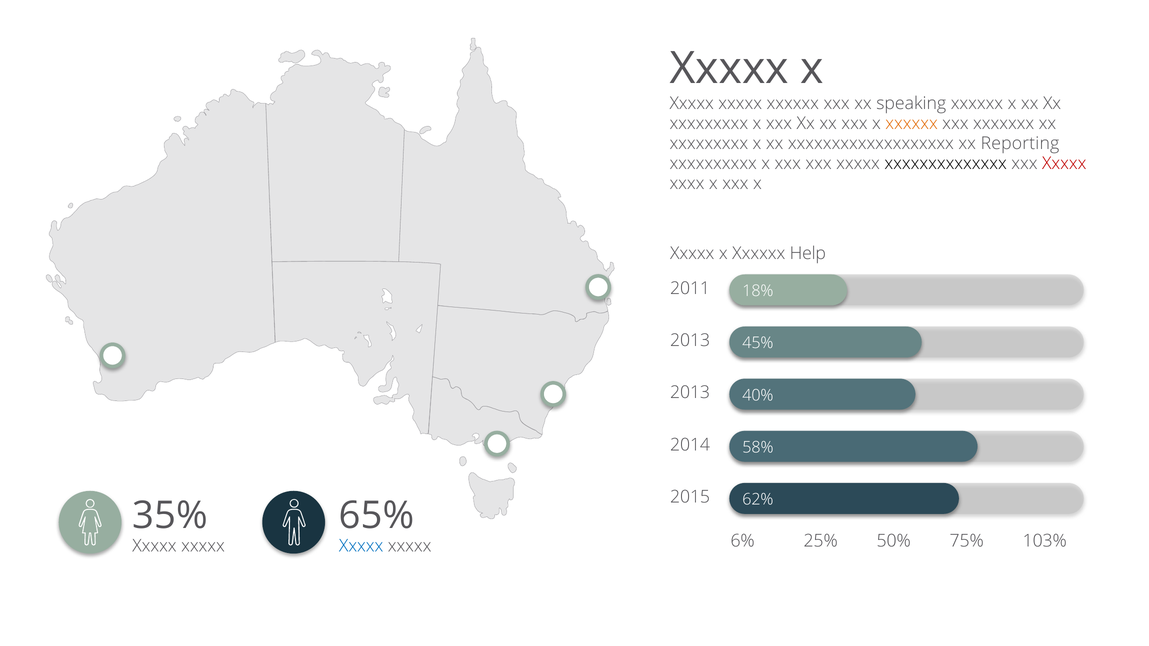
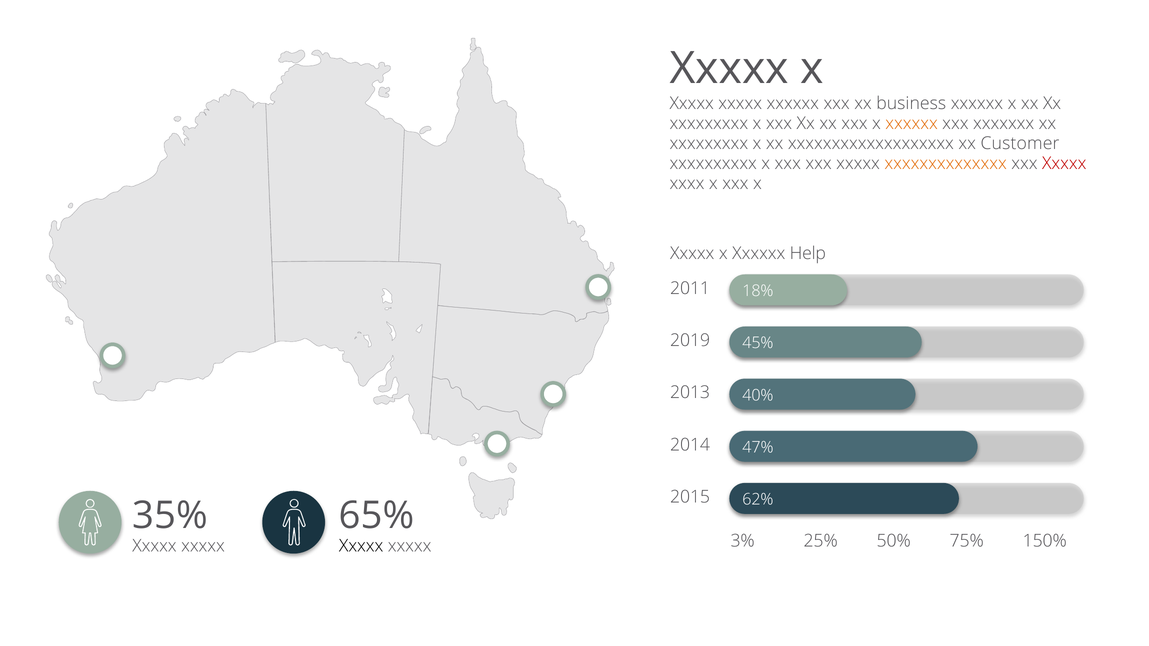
speaking: speaking -> business
Reporting: Reporting -> Customer
xxxxxxxxxxxxxx colour: black -> orange
2013 at (690, 341): 2013 -> 2019
58%: 58% -> 47%
6%: 6% -> 3%
Xxxxx at (361, 546) colour: blue -> black
103%: 103% -> 150%
